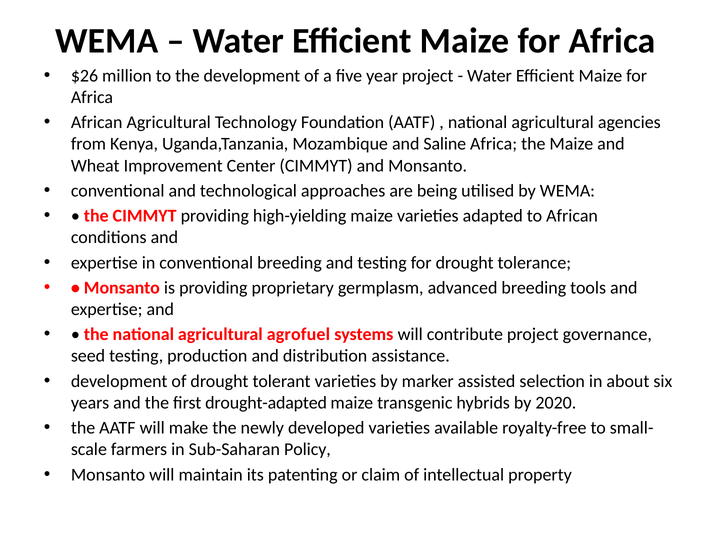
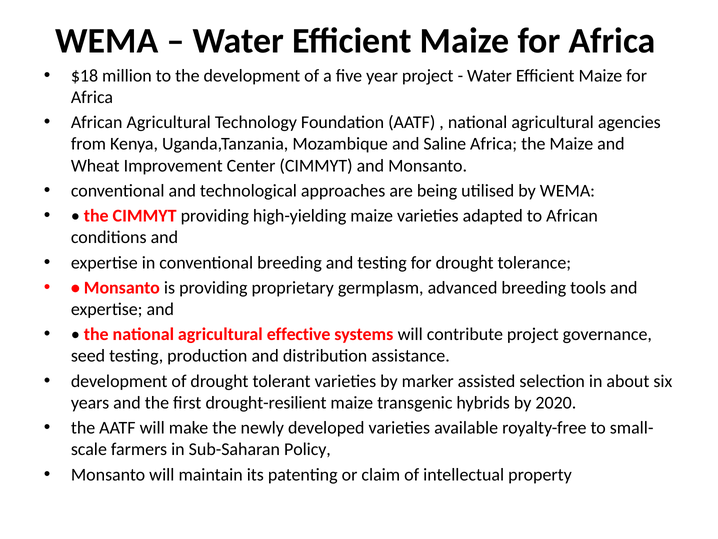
$26: $26 -> $18
agrofuel: agrofuel -> effective
drought-adapted: drought-adapted -> drought-resilient
